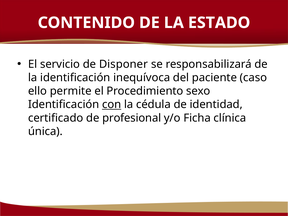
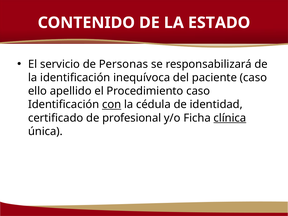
Disponer: Disponer -> Personas
permite: permite -> apellido
Procedimiento sexo: sexo -> caso
clínica underline: none -> present
